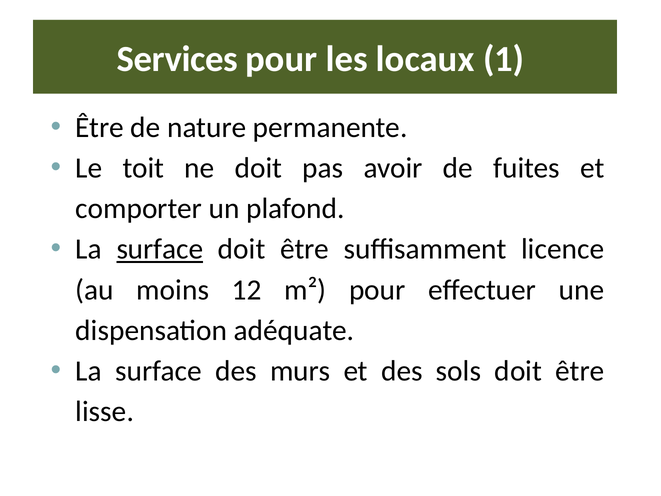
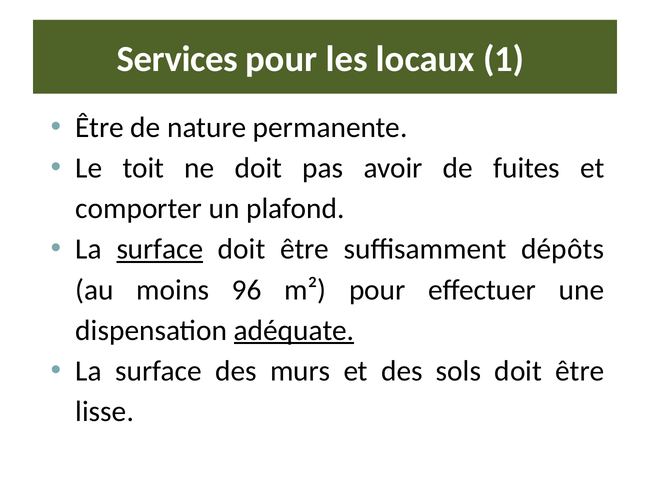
licence: licence -> dépôts
12: 12 -> 96
adéquate underline: none -> present
